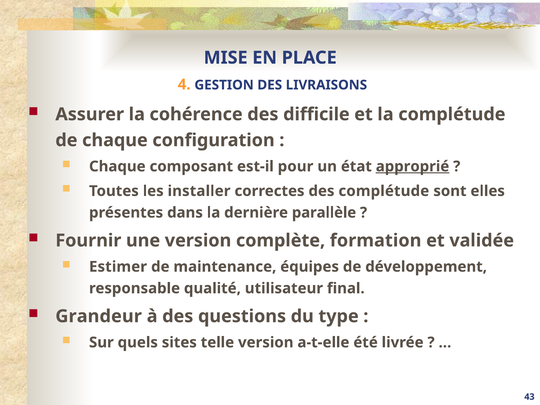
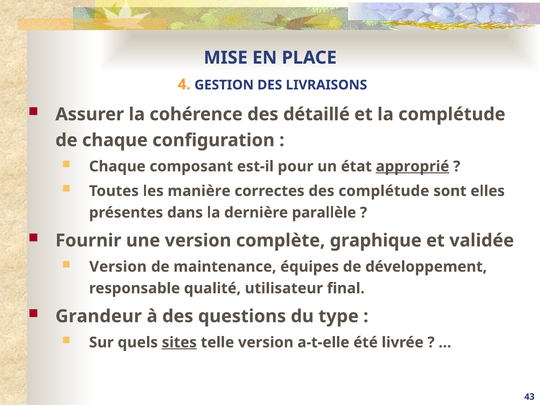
difficile: difficile -> détaillé
installer: installer -> manière
formation: formation -> graphique
Estimer at (118, 267): Estimer -> Version
sites underline: none -> present
